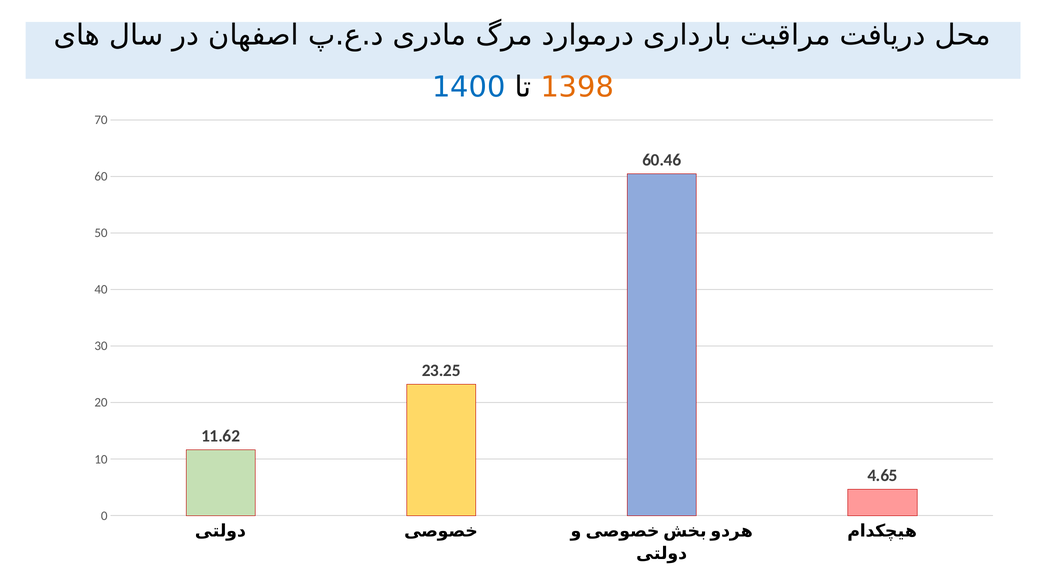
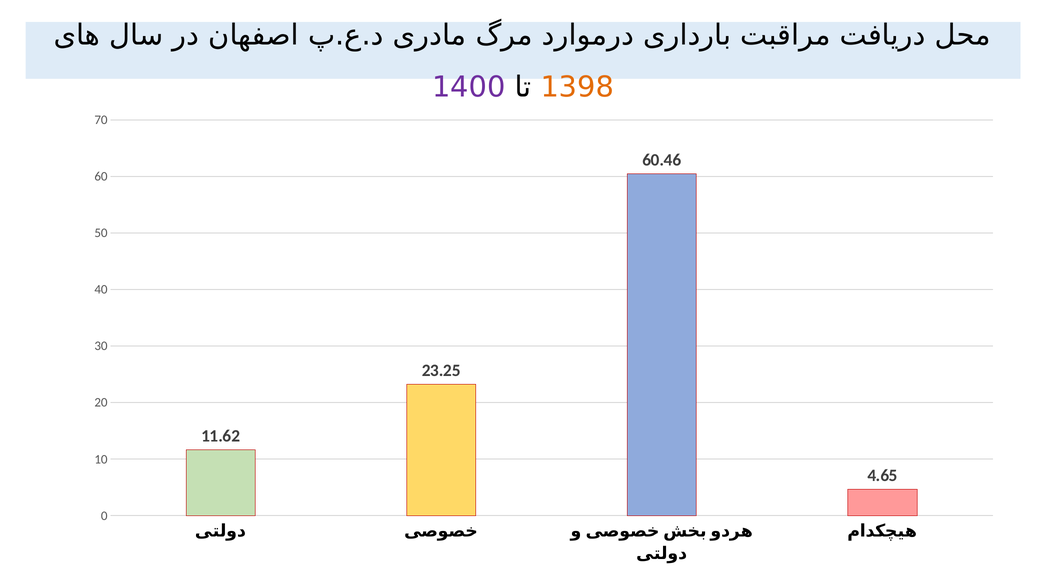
1400 colour: blue -> purple
